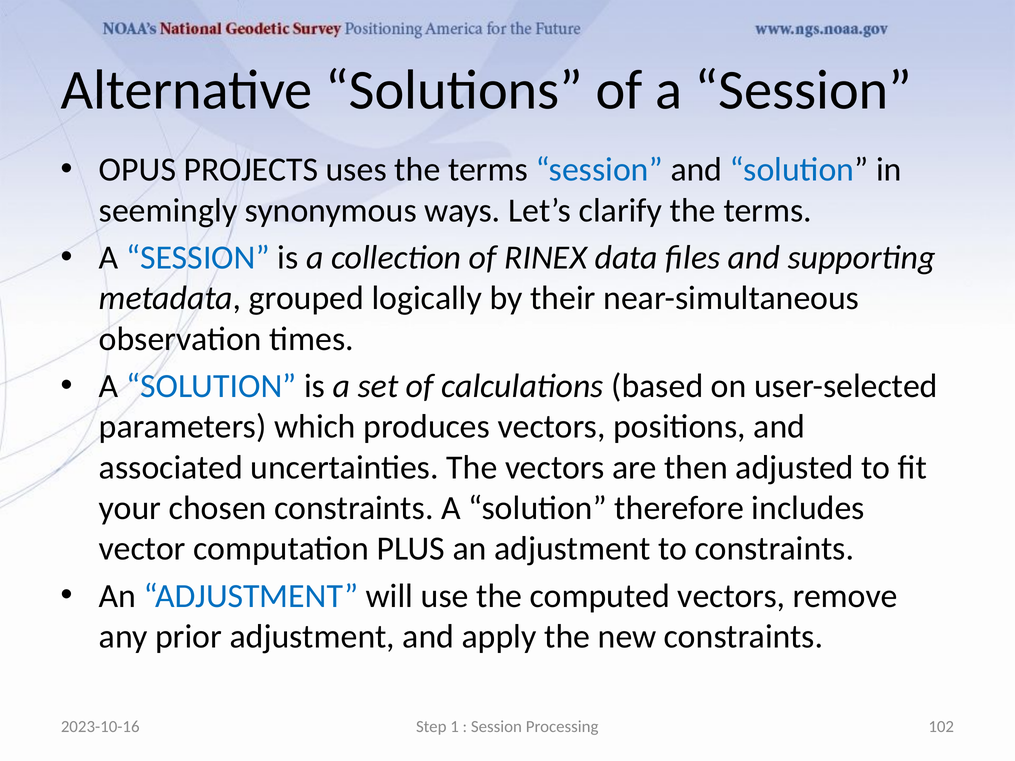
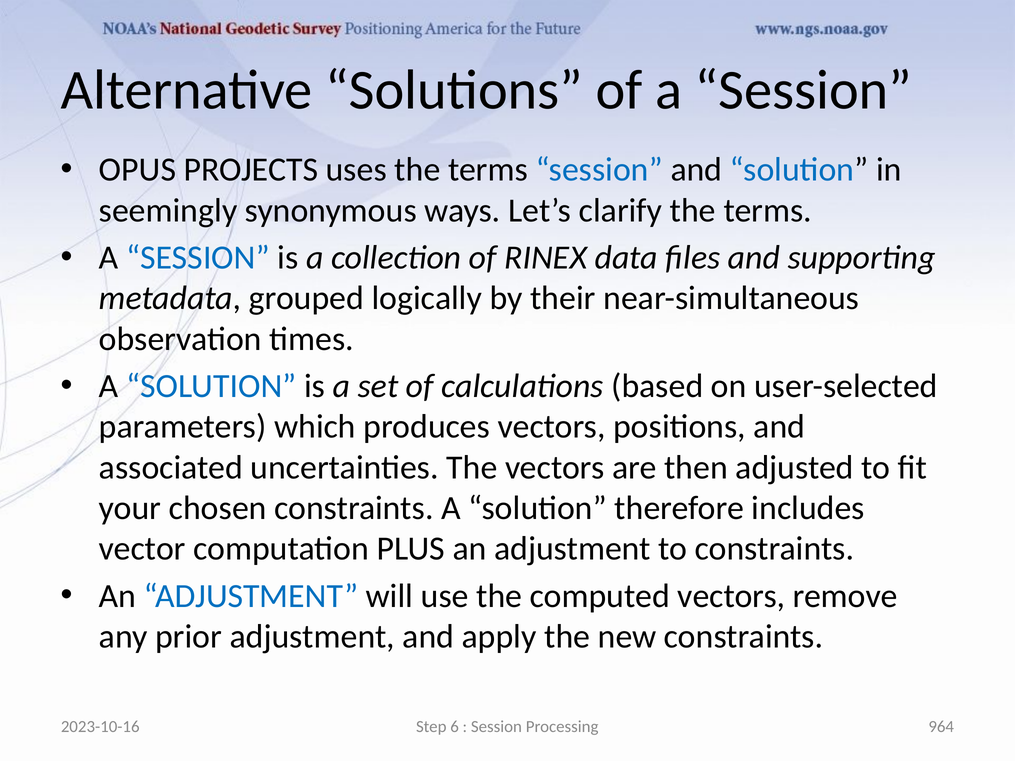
1: 1 -> 6
102: 102 -> 964
